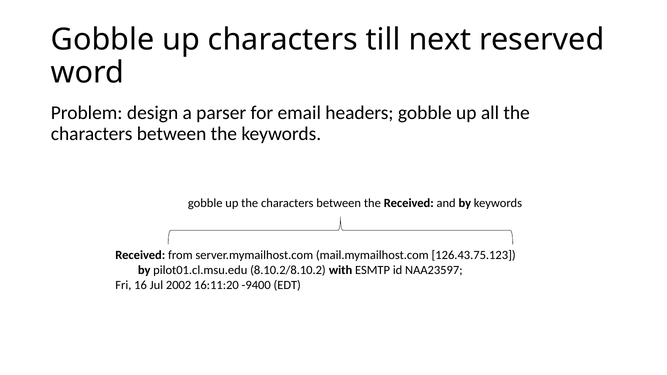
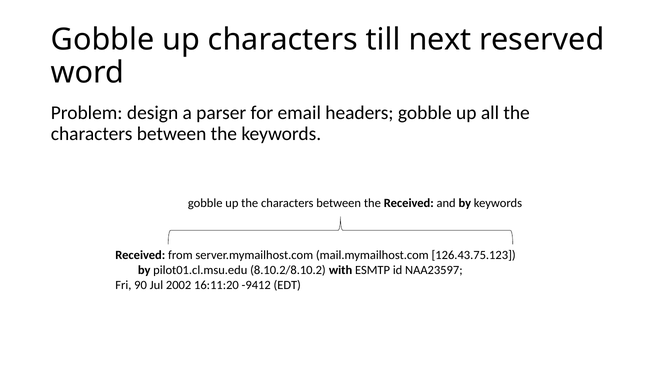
16: 16 -> 90
-9400: -9400 -> -9412
